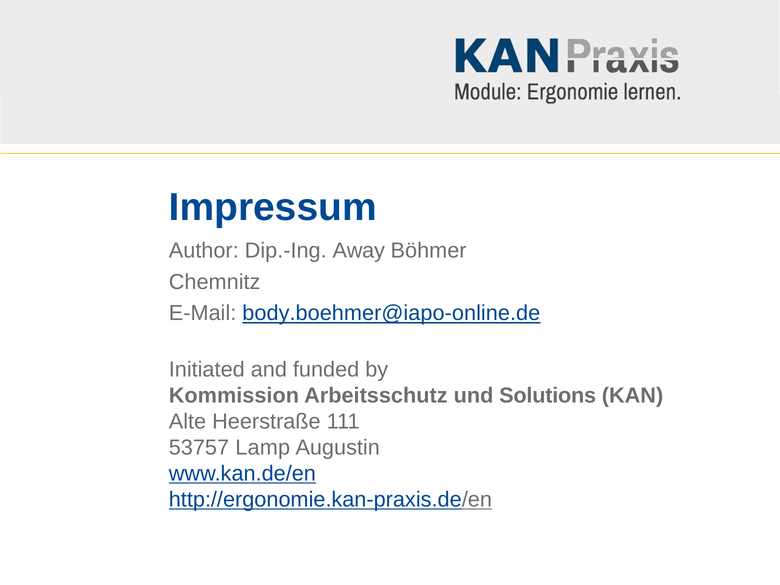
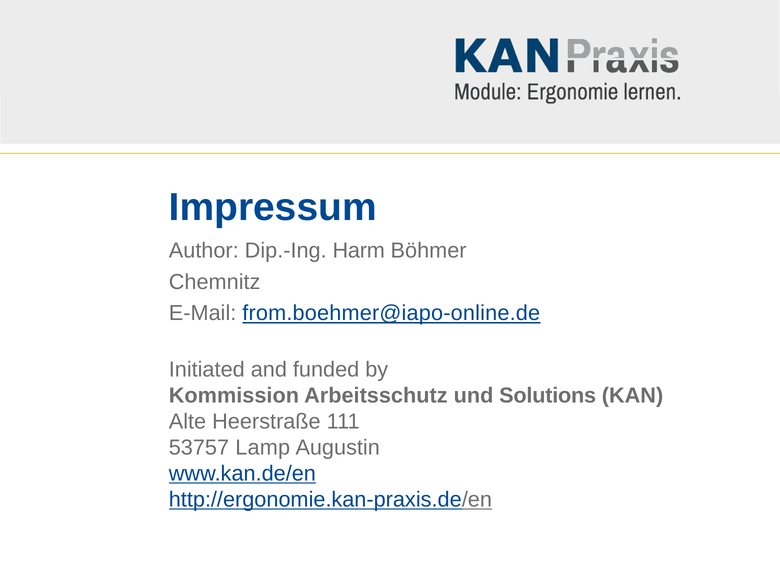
Away: Away -> Harm
body.boehmer@iapo-online.de: body.boehmer@iapo-online.de -> from.boehmer@iapo-online.de
